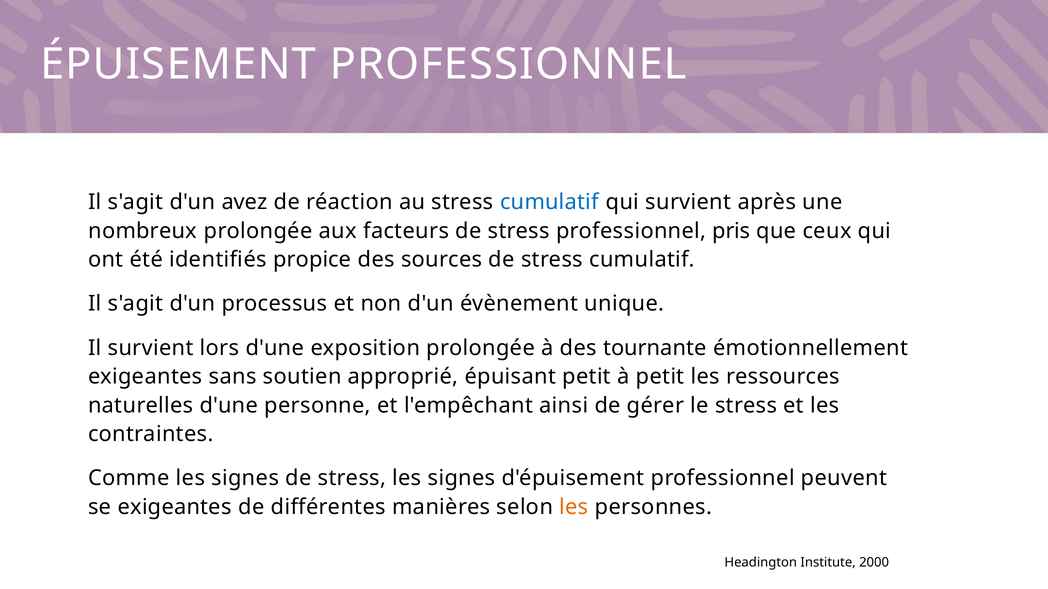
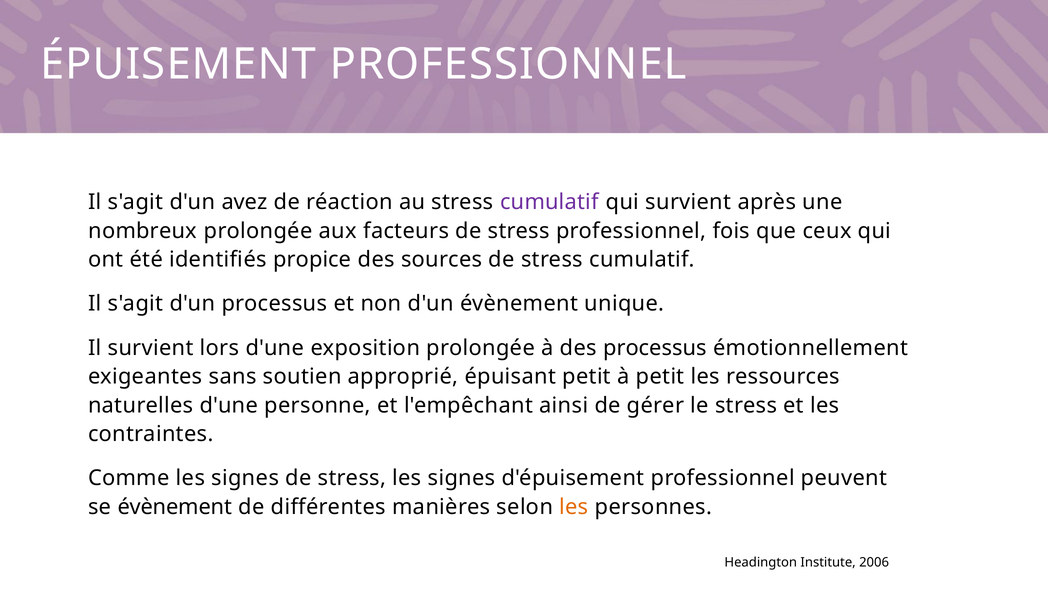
cumulatif at (549, 202) colour: blue -> purple
pris: pris -> fois
des tournante: tournante -> processus
se exigeantes: exigeantes -> évènement
2000: 2000 -> 2006
